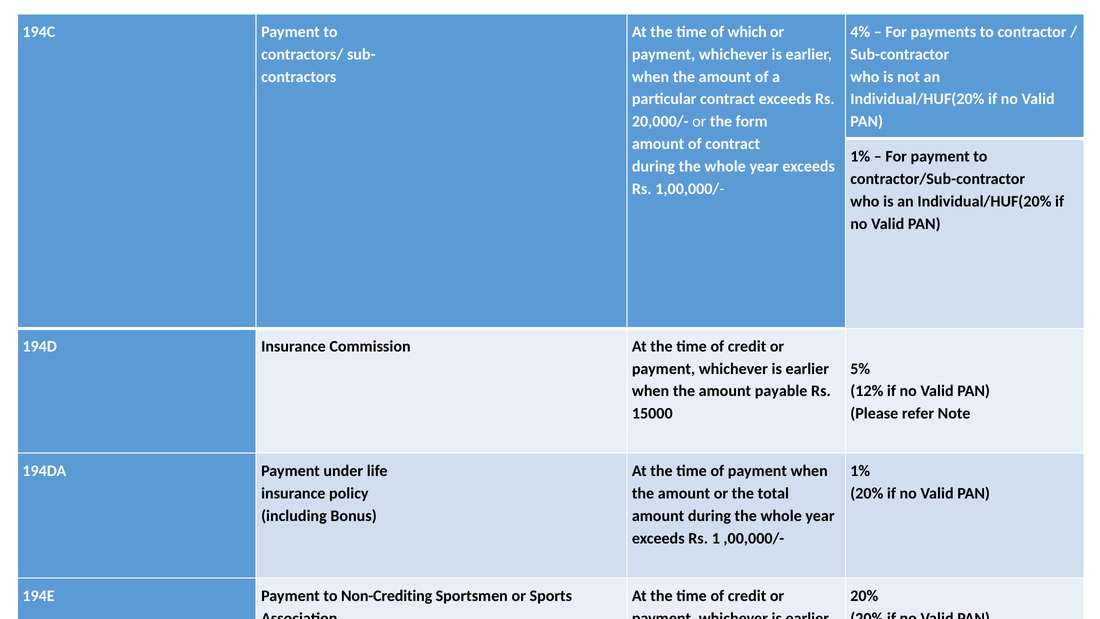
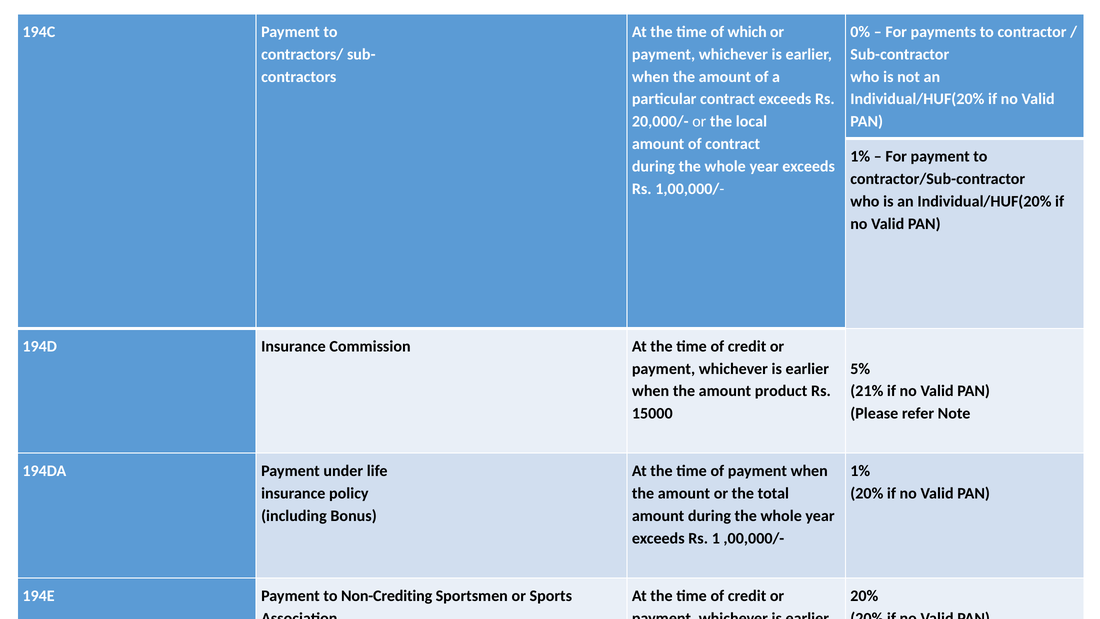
4%: 4% -> 0%
form: form -> local
payable: payable -> product
12%: 12% -> 21%
